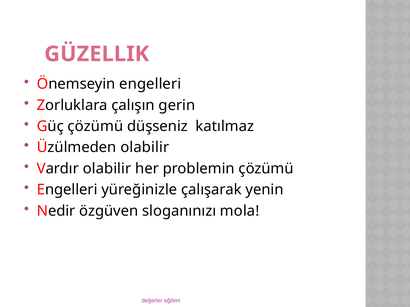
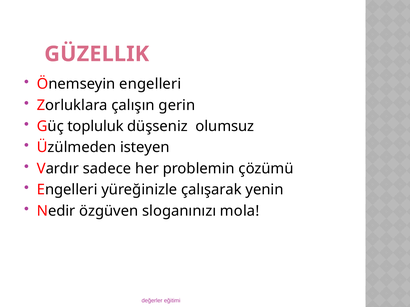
Güç çözümü: çözümü -> topluluk
katılmaz: katılmaz -> olumsuz
Üzülmeden olabilir: olabilir -> isteyen
Vardır olabilir: olabilir -> sadece
